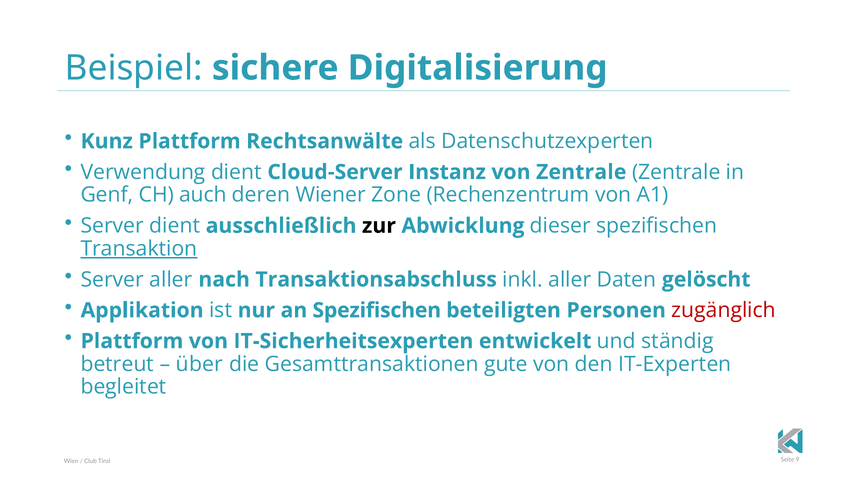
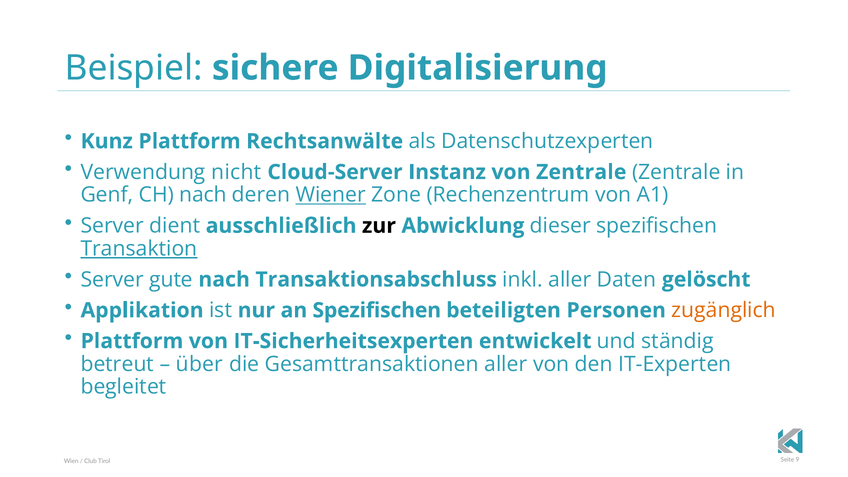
Verwendung dient: dient -> nicht
CH auch: auch -> nach
Wiener underline: none -> present
Server aller: aller -> gute
zugänglich colour: red -> orange
Gesamttransaktionen gute: gute -> aller
